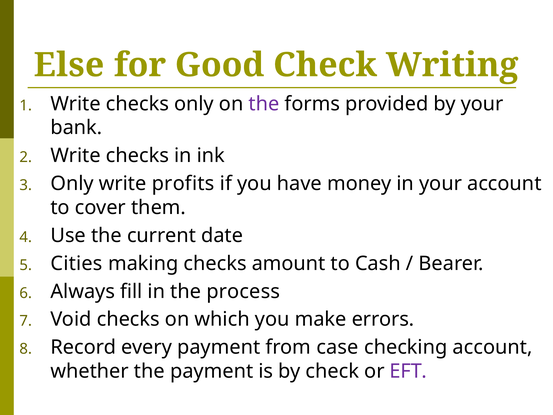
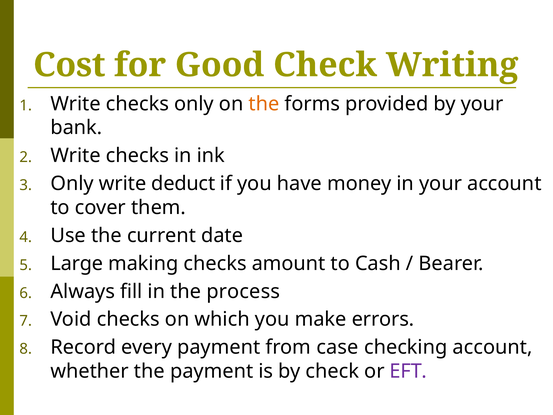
Else: Else -> Cost
the at (264, 104) colour: purple -> orange
profits: profits -> deduct
Cities: Cities -> Large
